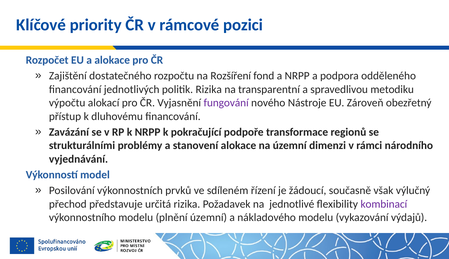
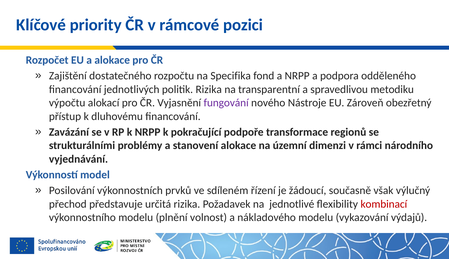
Rozšíření: Rozšíření -> Specifika
kombinací colour: purple -> red
plnění územní: územní -> volnost
